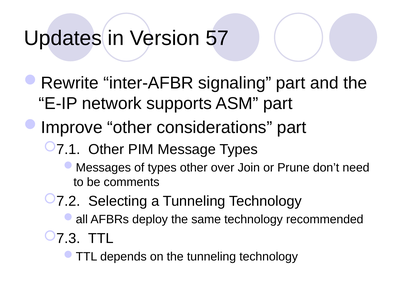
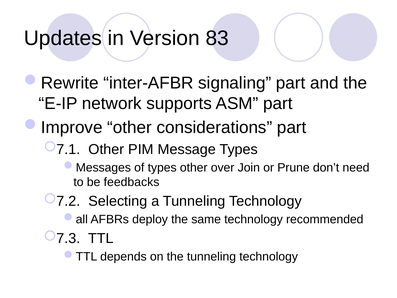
57: 57 -> 83
comments: comments -> feedbacks
